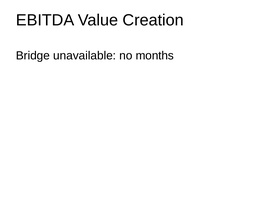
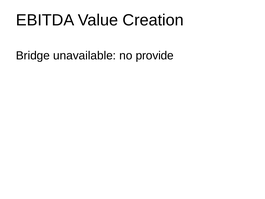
months: months -> provide
